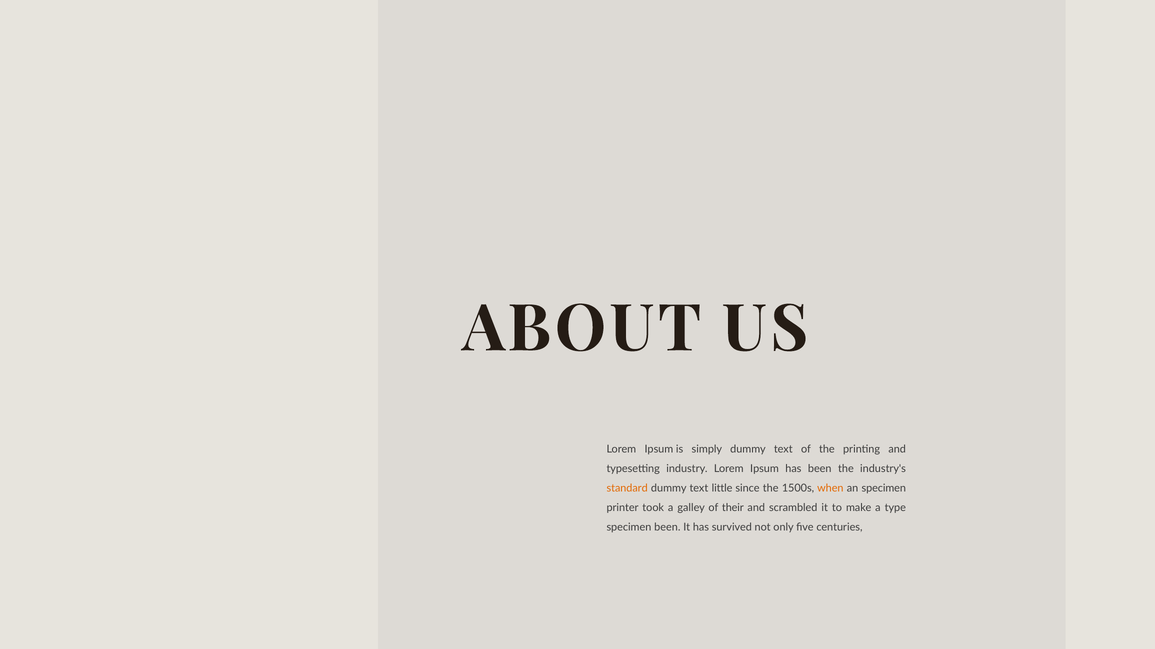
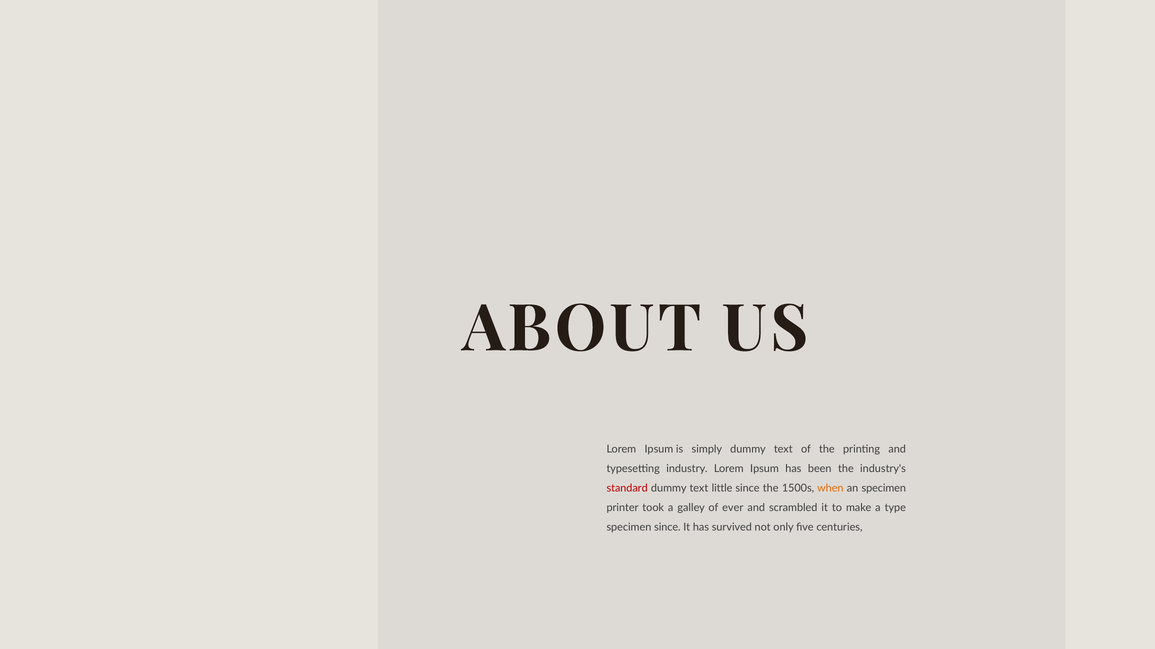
standard colour: orange -> red
their: their -> ever
specimen been: been -> since
